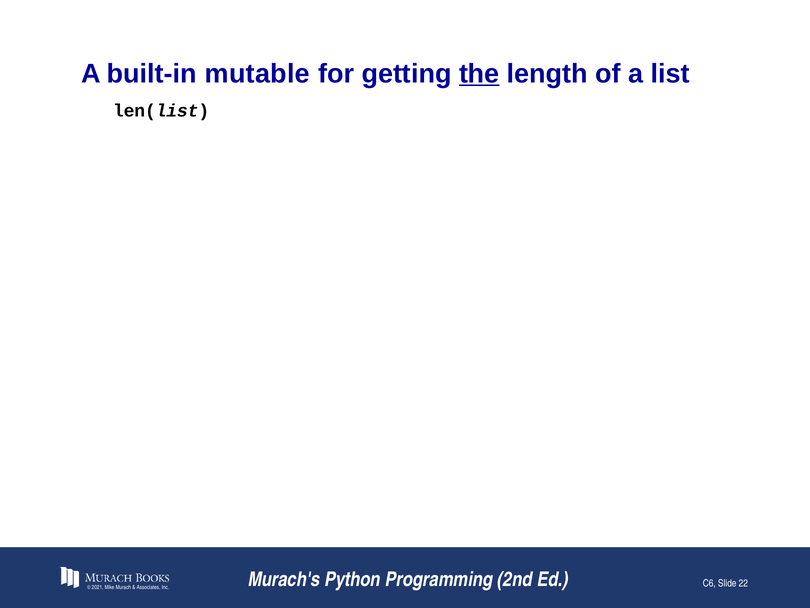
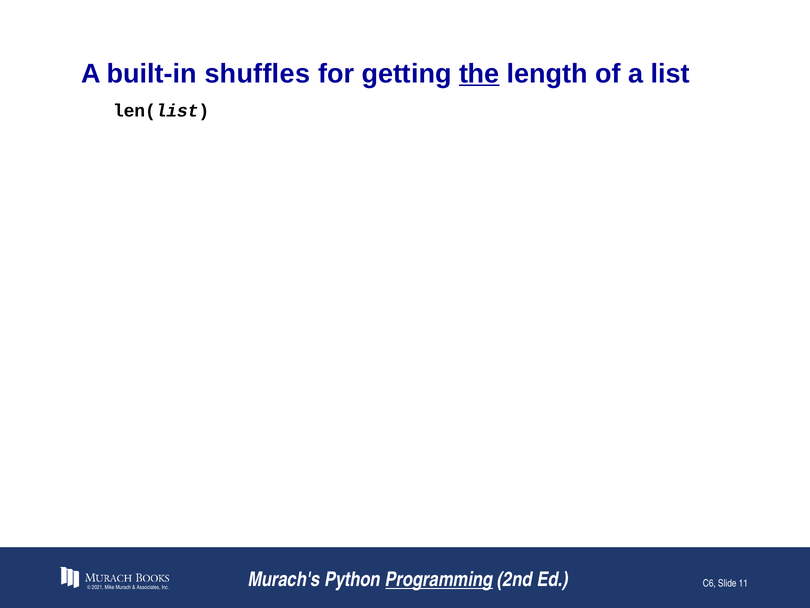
mutable: mutable -> shuffles
Programming underline: none -> present
22: 22 -> 11
